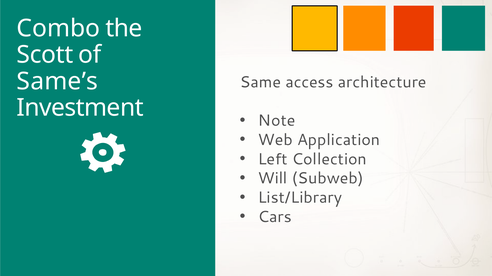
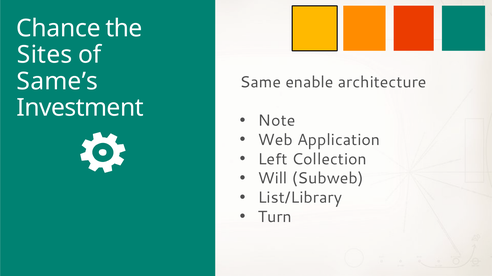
Combo: Combo -> Chance
Scott: Scott -> Sites
access: access -> enable
Cars: Cars -> Turn
